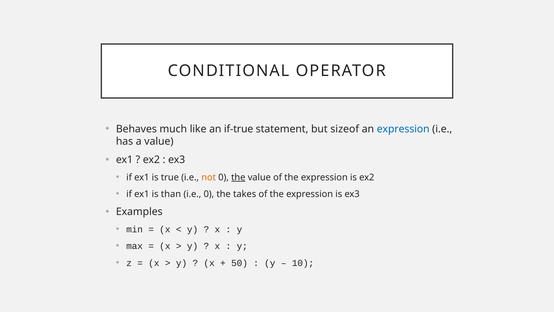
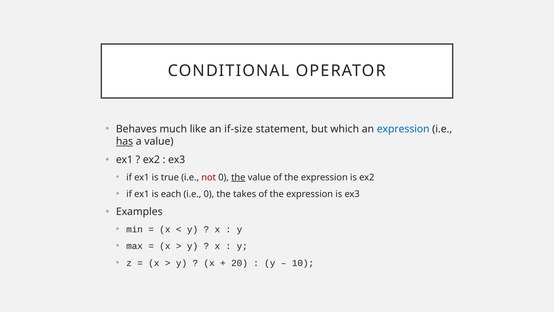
if-true: if-true -> if-size
sizeof: sizeof -> which
has underline: none -> present
not colour: orange -> red
than: than -> each
50: 50 -> 20
